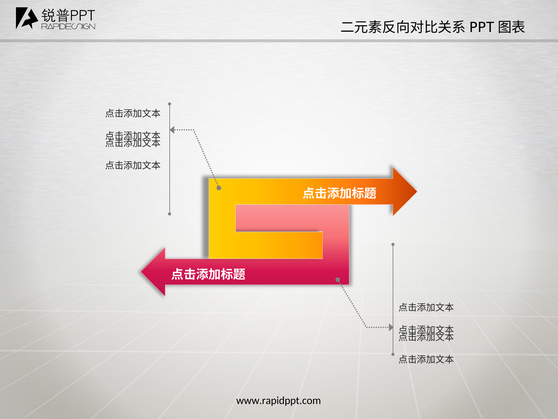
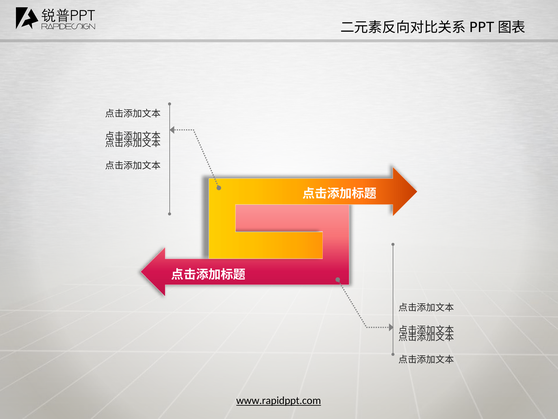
www.rapidppt.com underline: none -> present
